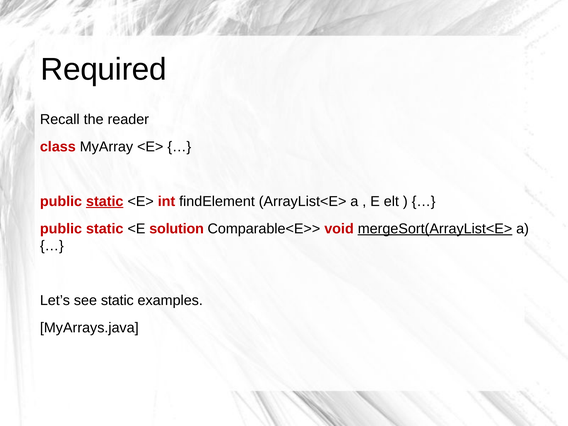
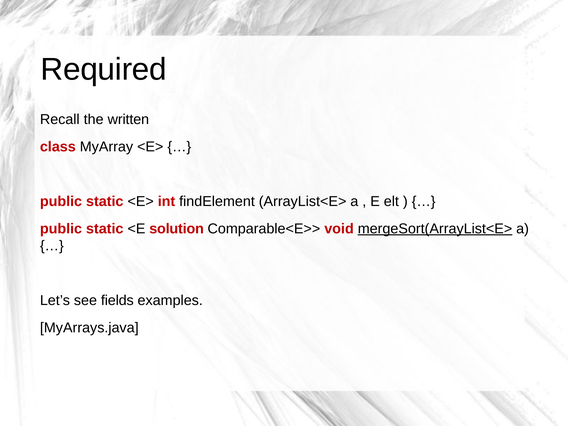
reader: reader -> written
static at (105, 201) underline: present -> none
see static: static -> fields
